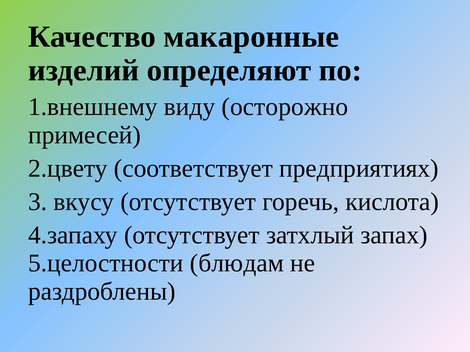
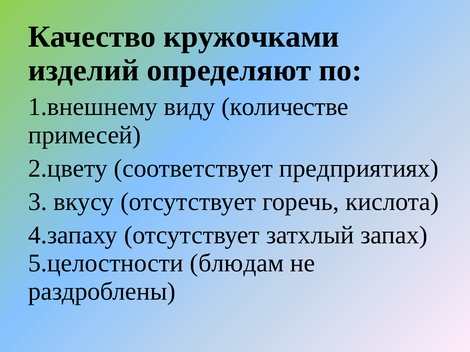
макаронные: макаронные -> кружочками
осторожно: осторожно -> количестве
